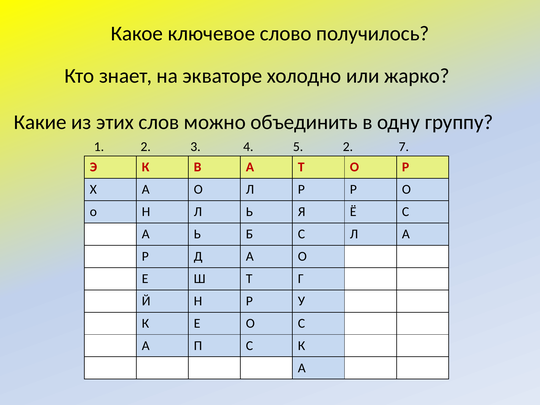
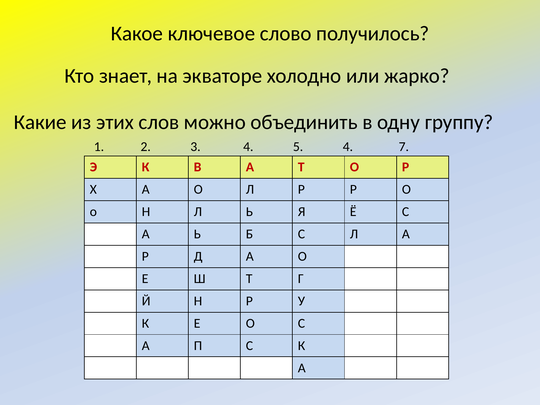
5 2: 2 -> 4
